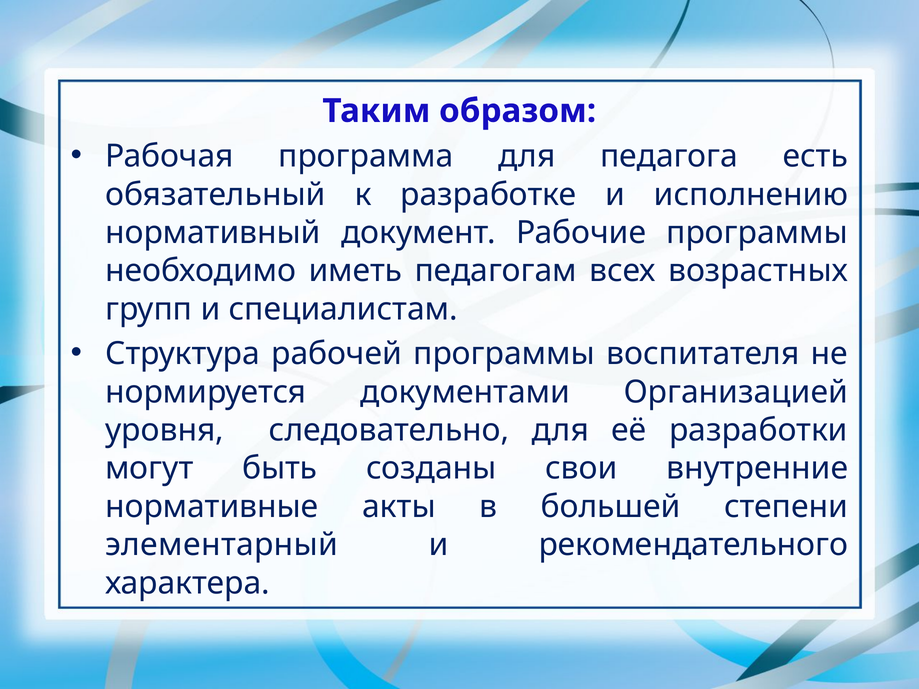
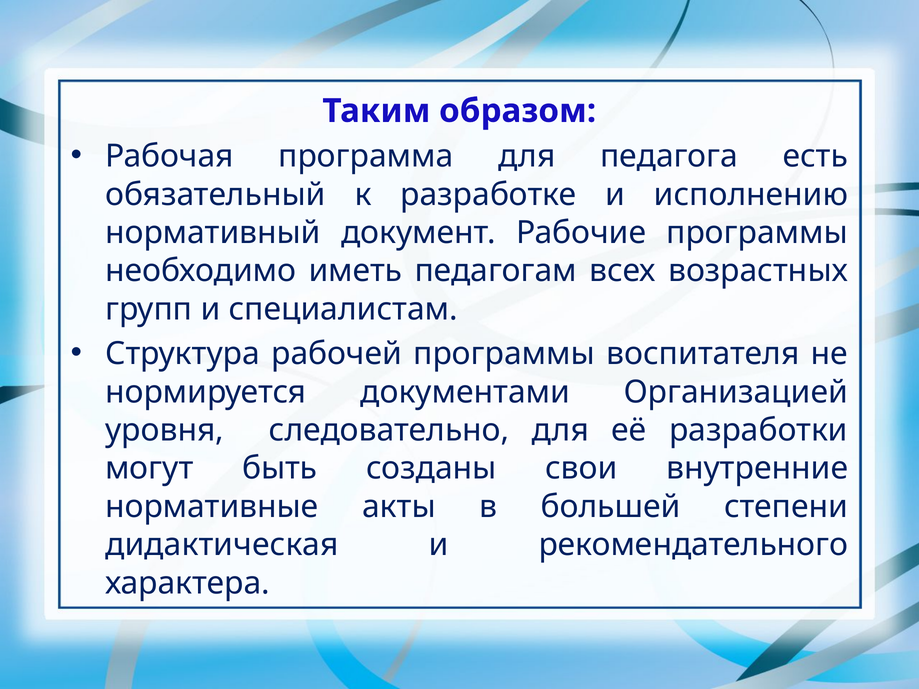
элементарный: элементарный -> дидактическая
